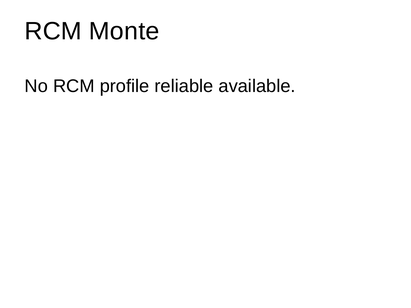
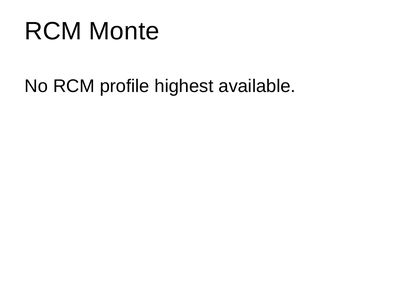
reliable: reliable -> highest
